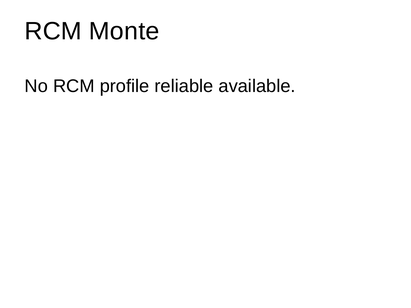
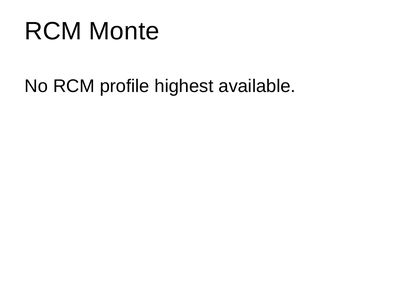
reliable: reliable -> highest
